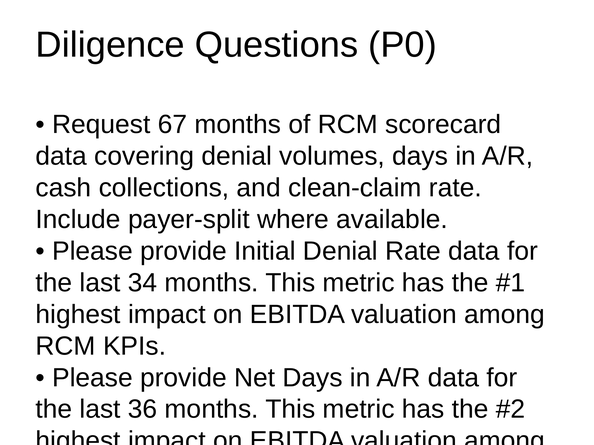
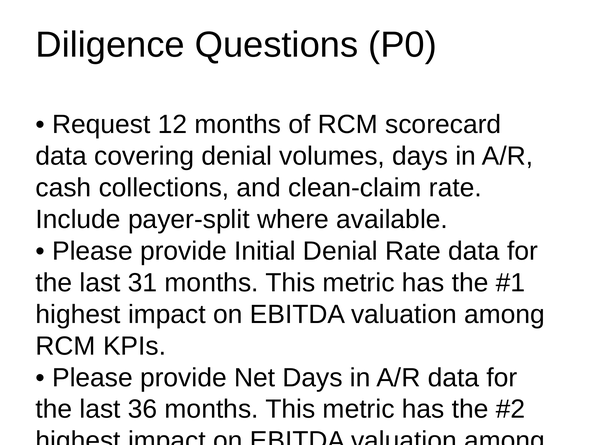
67: 67 -> 12
34: 34 -> 31
